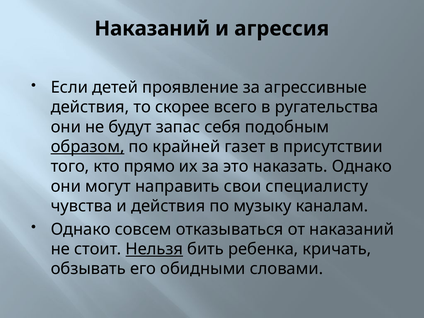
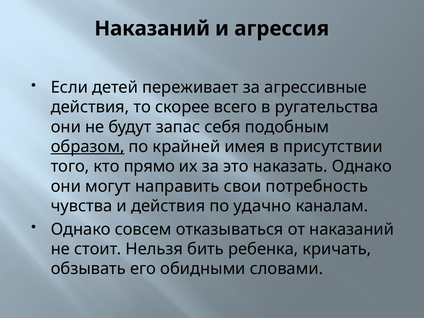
проявление: проявление -> переживает
газет: газет -> имея
специалисту: специалисту -> потребность
музыку: музыку -> удачно
Нельзя underline: present -> none
